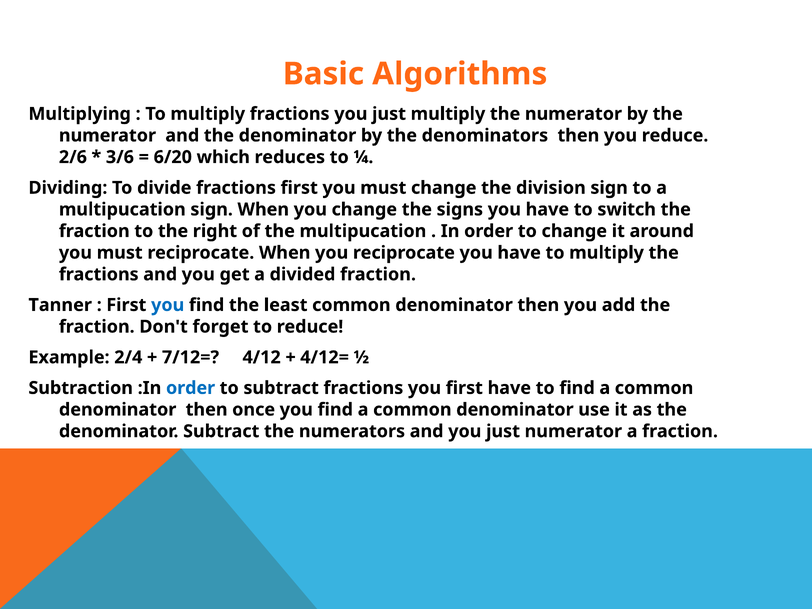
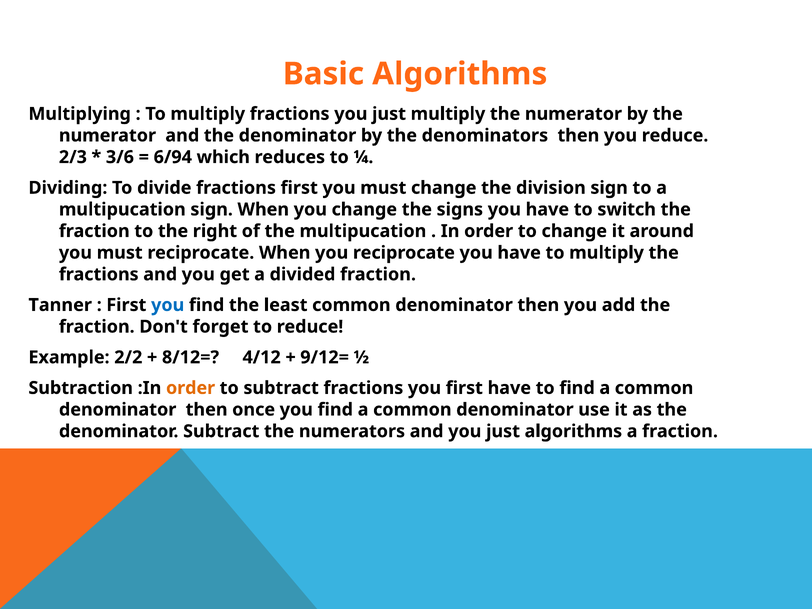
2/6: 2/6 -> 2/3
6/20: 6/20 -> 6/94
2/4: 2/4 -> 2/2
7/12=: 7/12= -> 8/12=
4/12=: 4/12= -> 9/12=
order at (191, 388) colour: blue -> orange
just numerator: numerator -> algorithms
